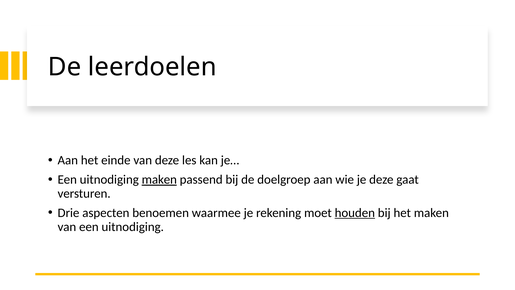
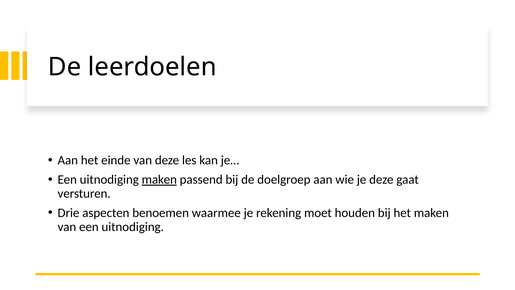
houden underline: present -> none
